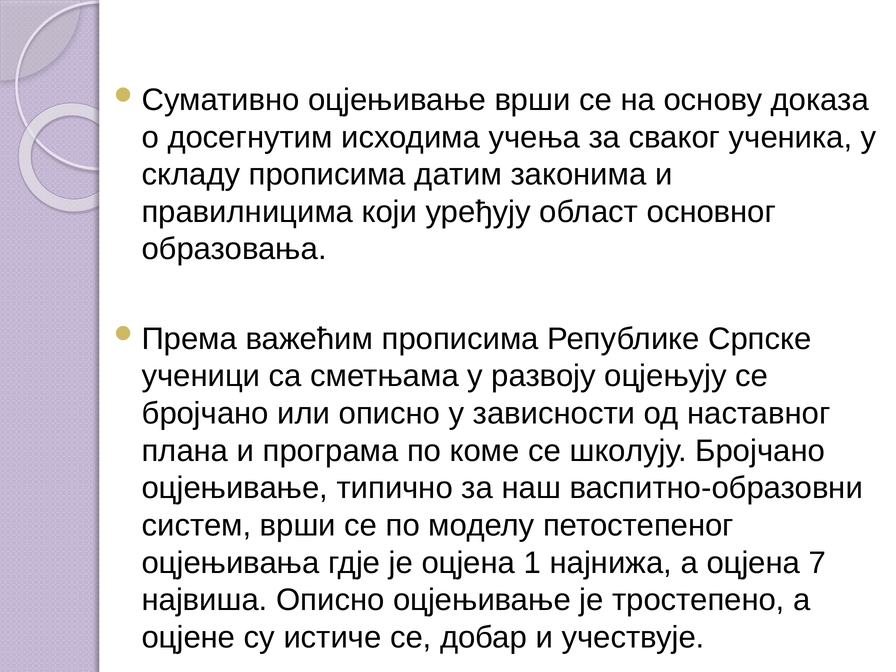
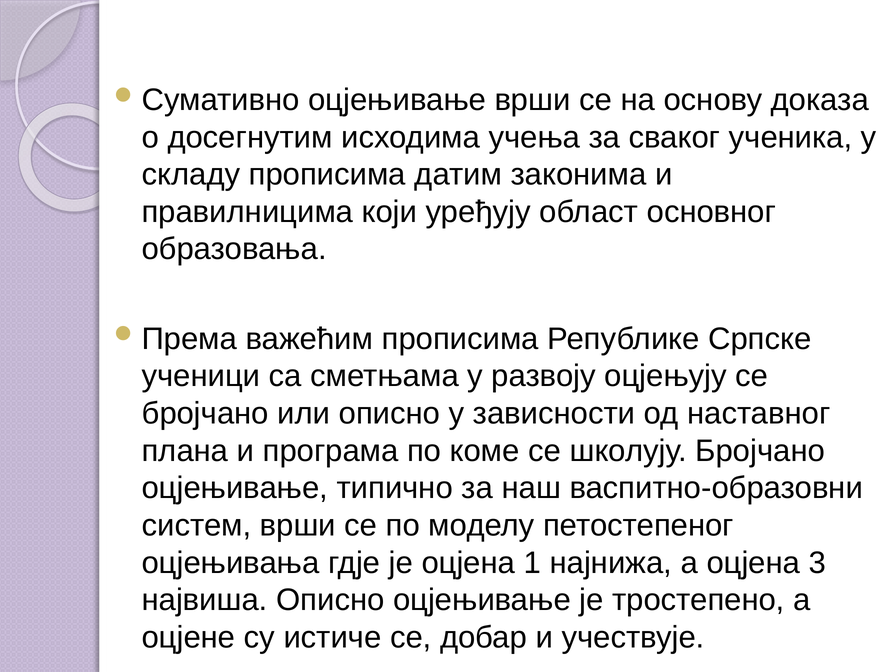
7: 7 -> 3
